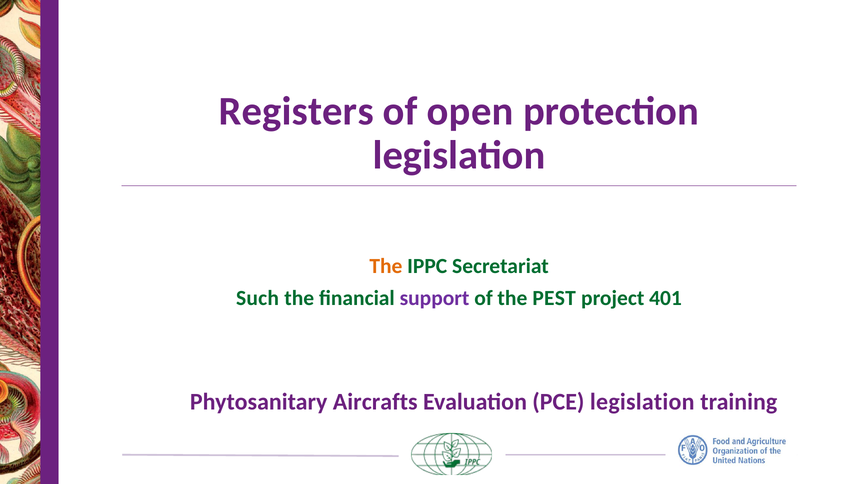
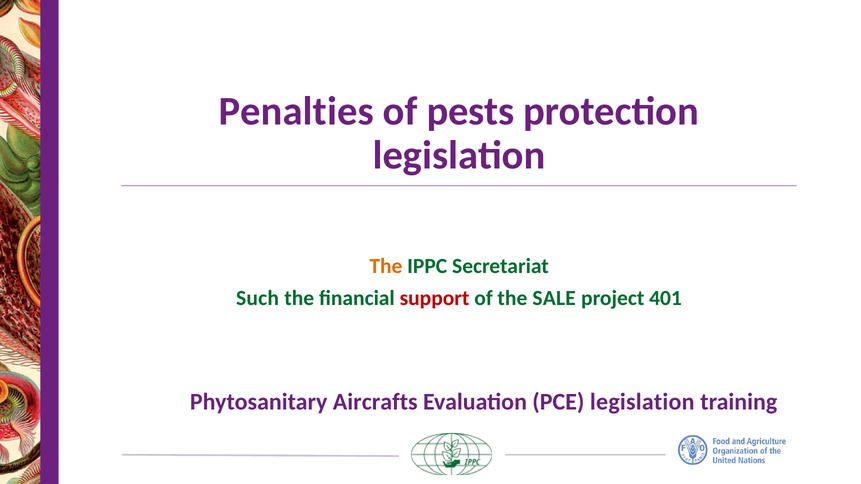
Registers: Registers -> Penalties
open: open -> pests
support colour: purple -> red
PEST: PEST -> SALE
